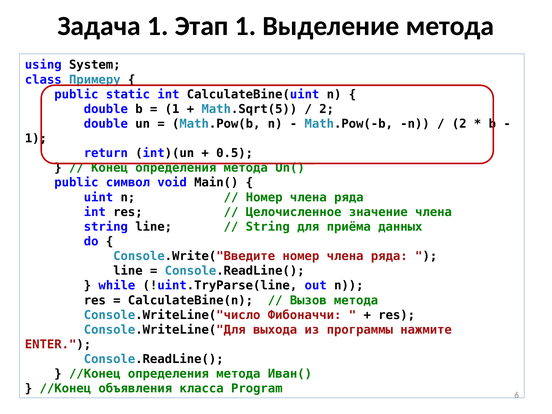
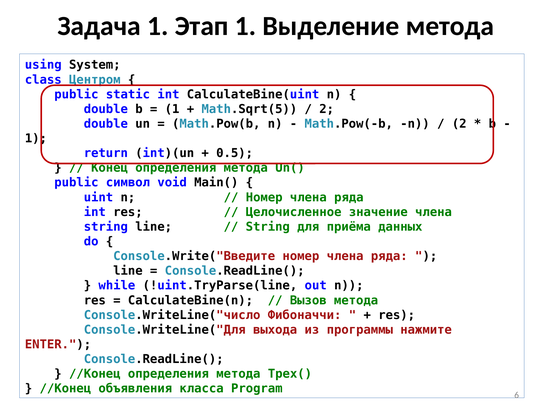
Примеру: Примеру -> Центром
Иван(: Иван( -> Трех(
